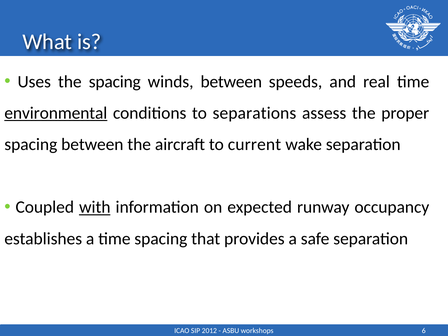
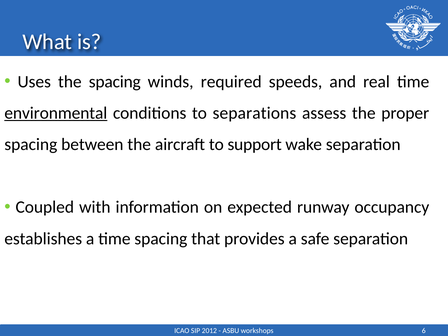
winds between: between -> required
current: current -> support
with underline: present -> none
